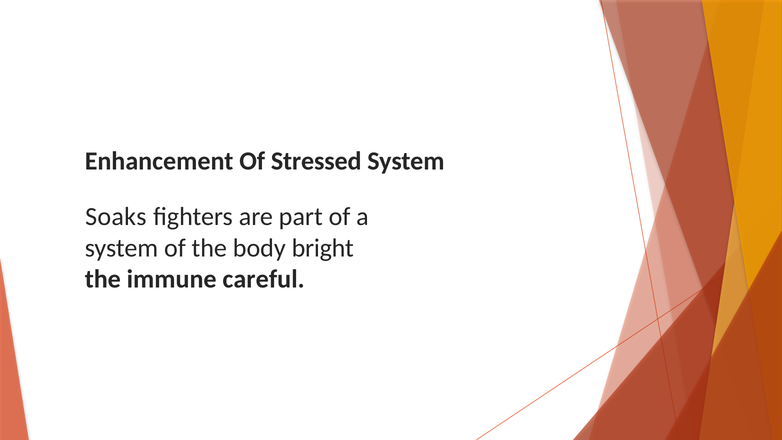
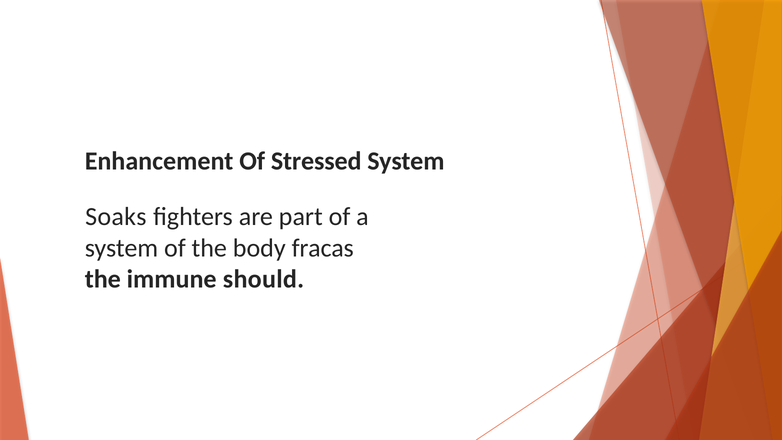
bright: bright -> fracas
careful: careful -> should
